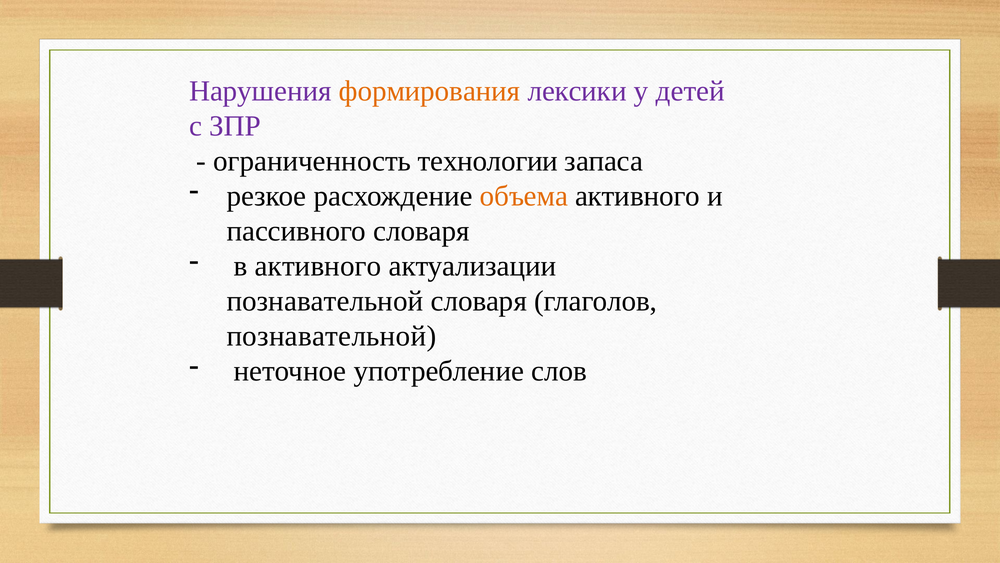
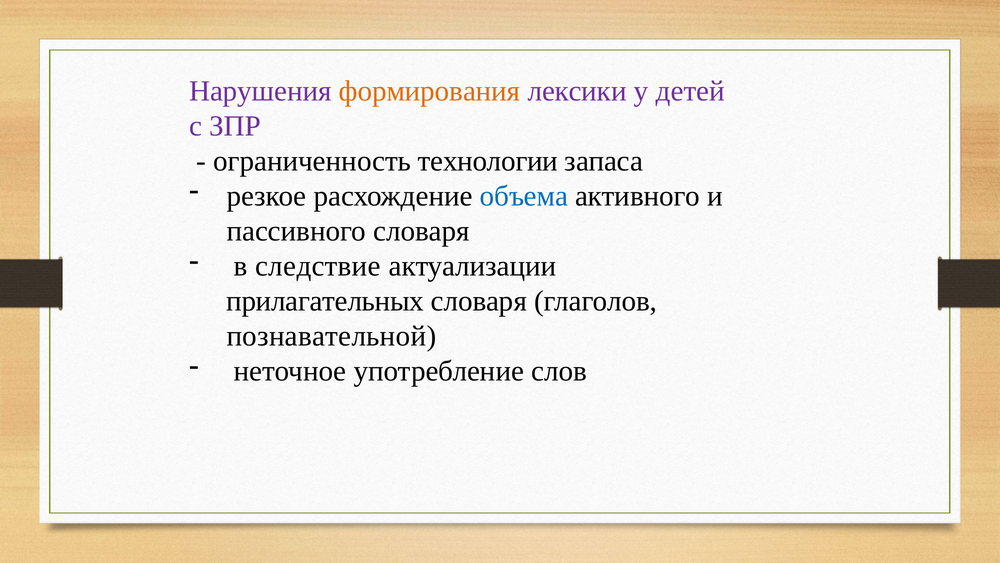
объема colour: orange -> blue
в активного: активного -> следствие
познавательной at (325, 301): познавательной -> прилагательных
